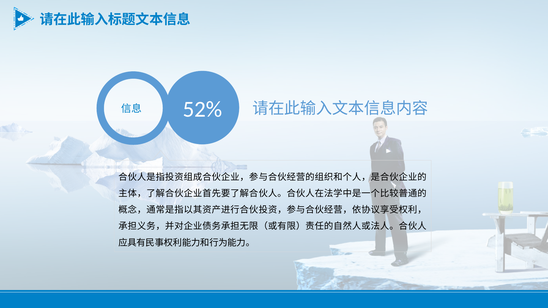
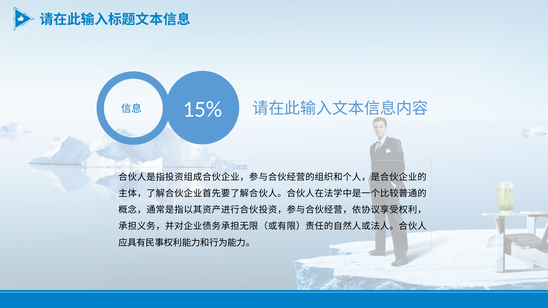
52%: 52% -> 15%
